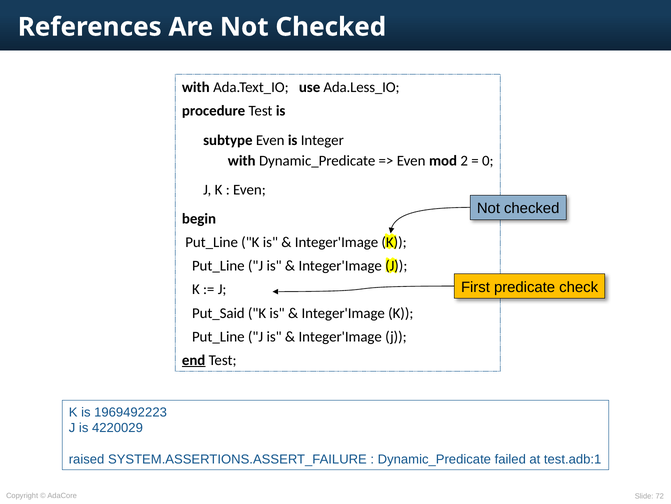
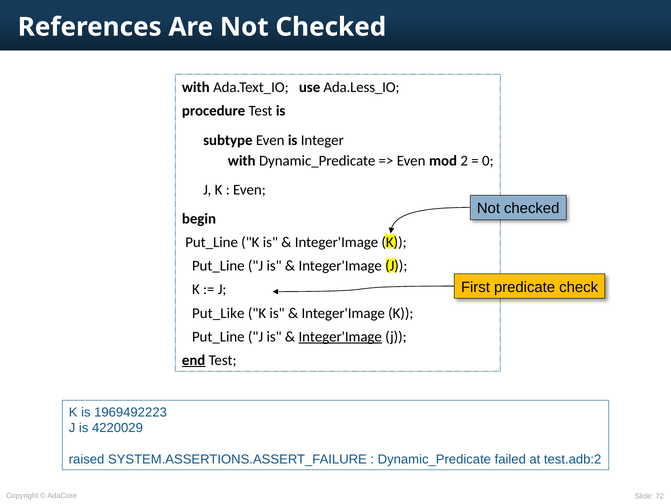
Put_Said: Put_Said -> Put_Like
Integer'Image at (340, 336) underline: none -> present
test.adb:1: test.adb:1 -> test.adb:2
